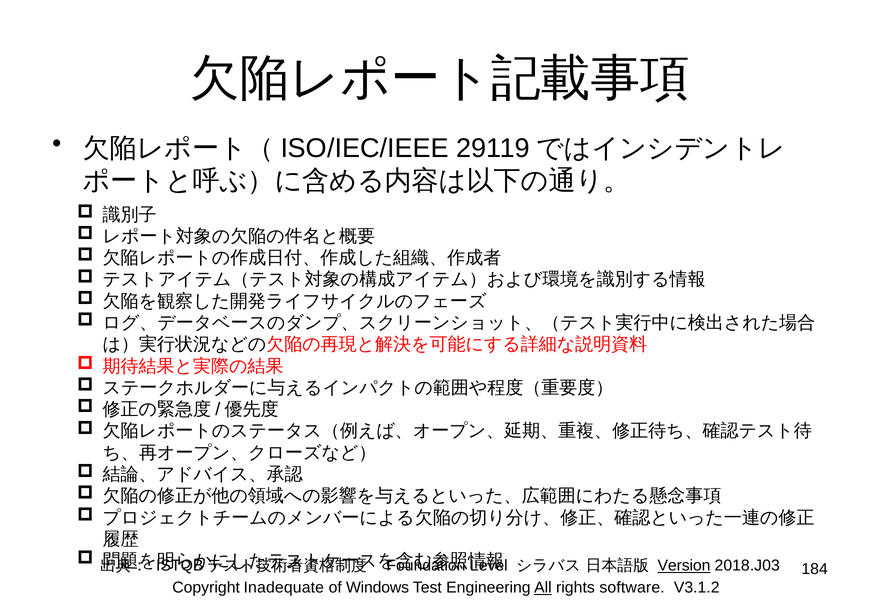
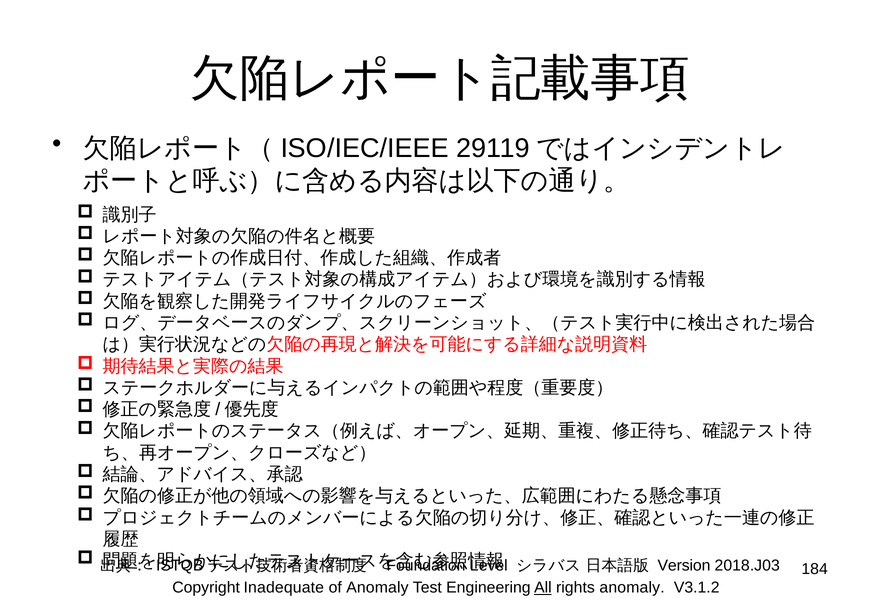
Version underline: present -> none
of Windows: Windows -> Anomaly
rights software: software -> anomaly
